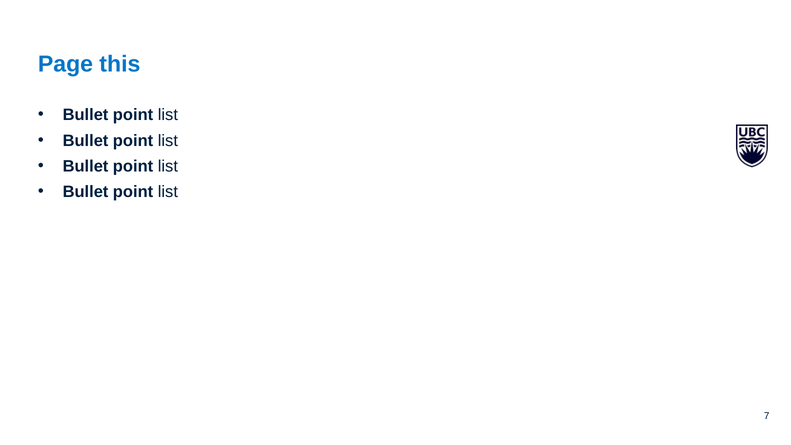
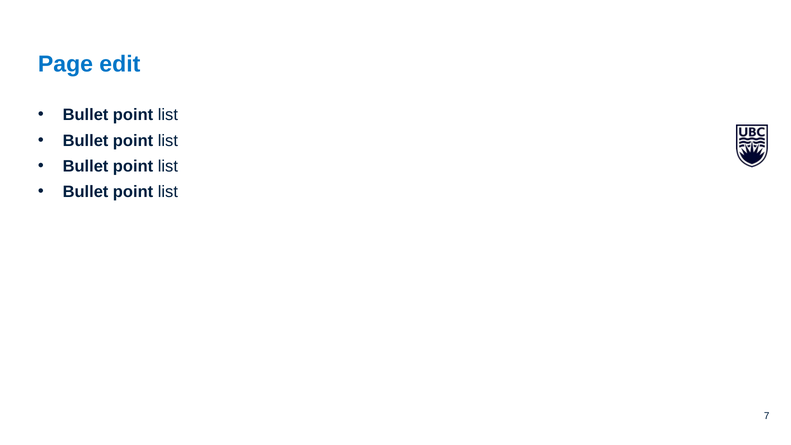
this: this -> edit
